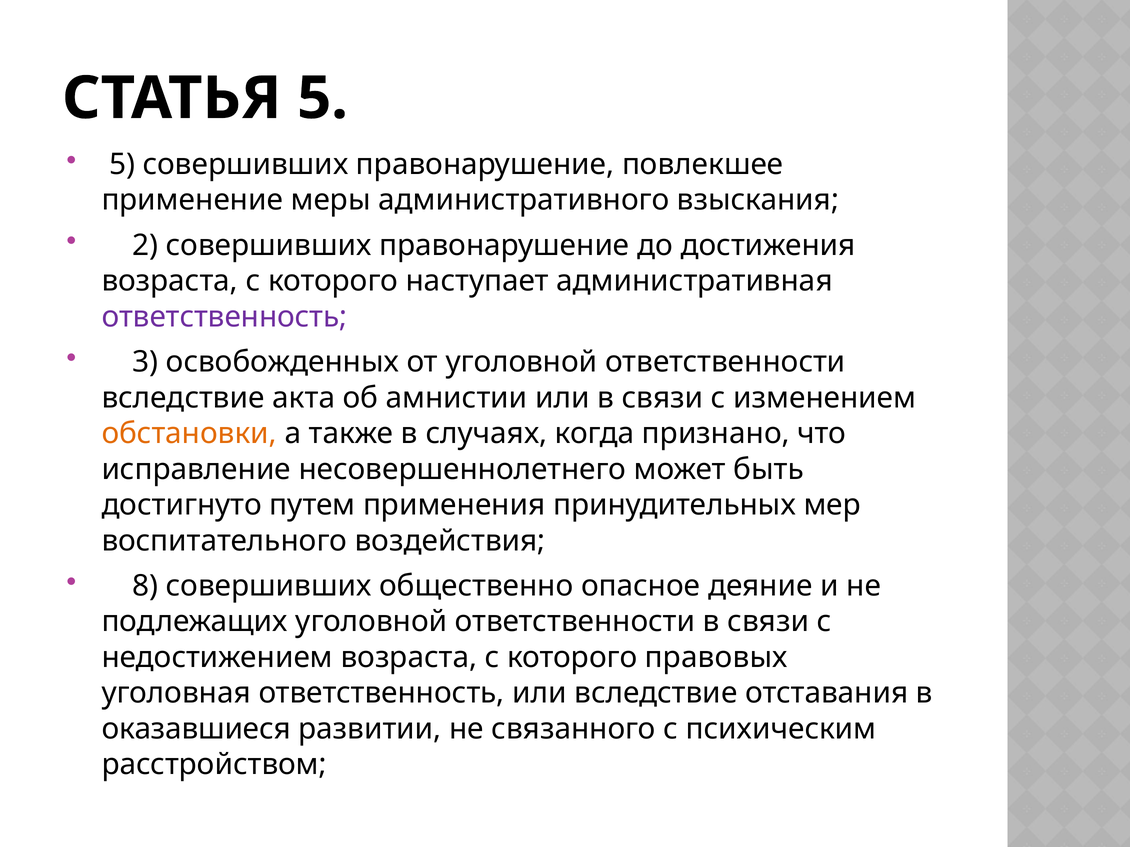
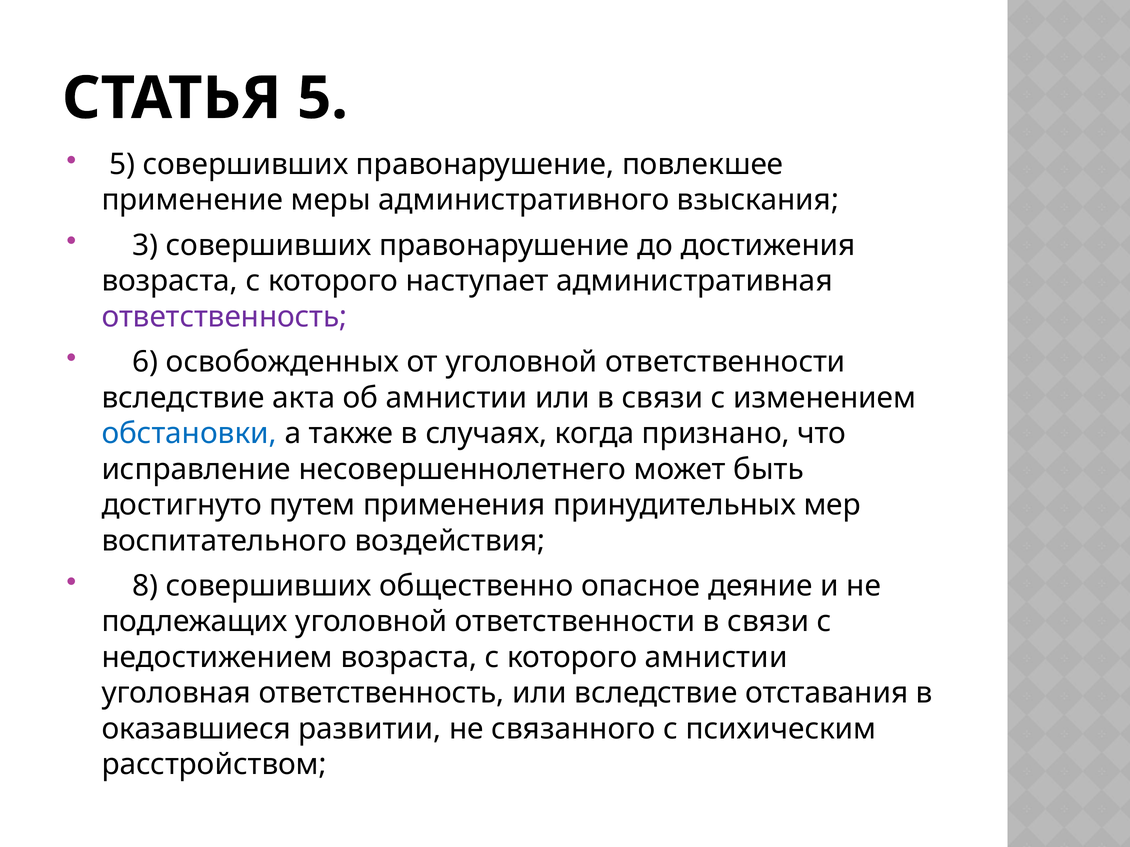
2: 2 -> 3
3: 3 -> 6
обстановки colour: orange -> blue
которого правовых: правовых -> амнистии
